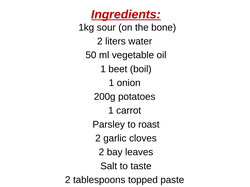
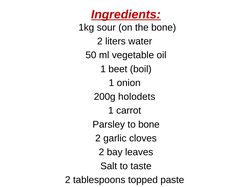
potatoes: potatoes -> holodets
to roast: roast -> bone
